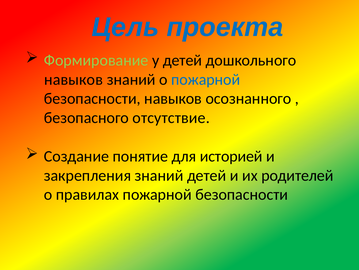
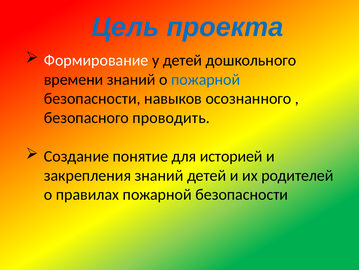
Формирование colour: light green -> white
навыков at (74, 79): навыков -> времени
отсутствие: отсутствие -> проводить
